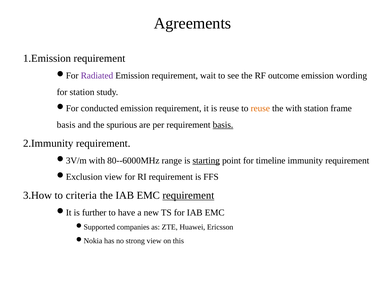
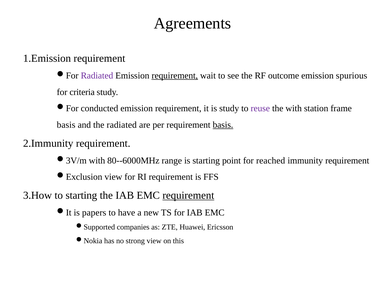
requirement at (175, 76) underline: none -> present
wording: wording -> spurious
for station: station -> criteria
is reuse: reuse -> study
reuse at (260, 108) colour: orange -> purple
the spurious: spurious -> radiated
starting at (206, 160) underline: present -> none
timeline: timeline -> reached
to criteria: criteria -> starting
further: further -> papers
